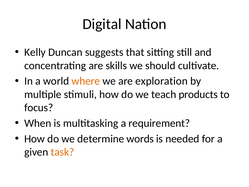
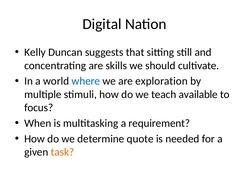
where colour: orange -> blue
products: products -> available
words: words -> quote
